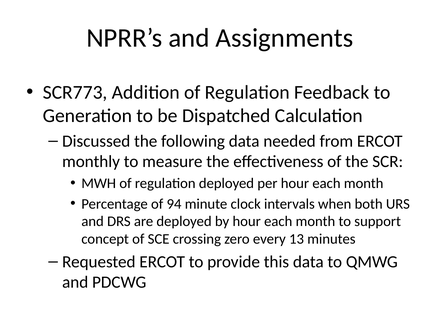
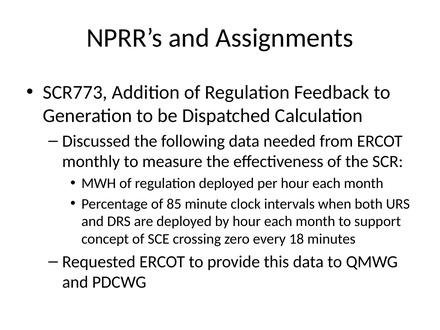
94: 94 -> 85
13: 13 -> 18
